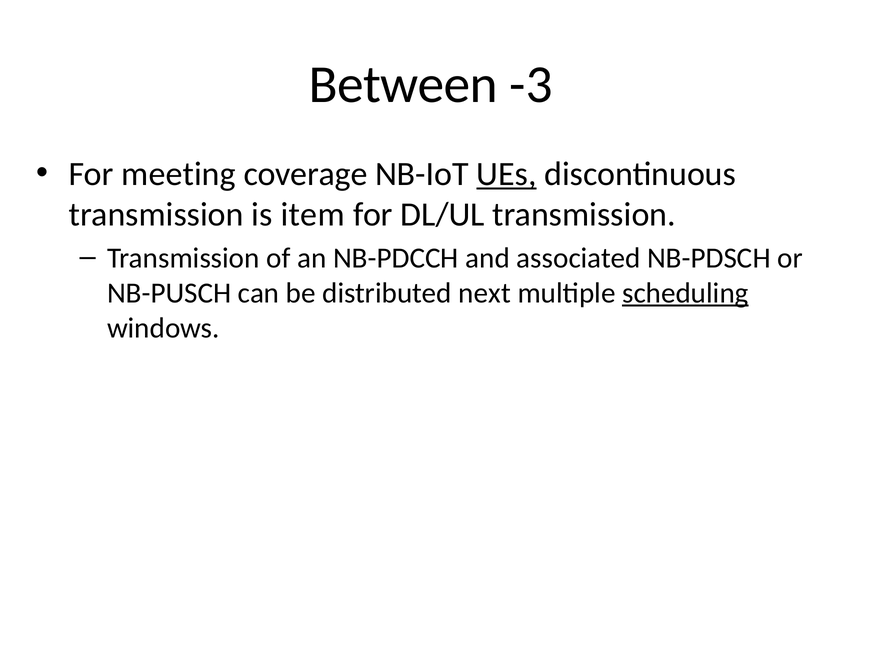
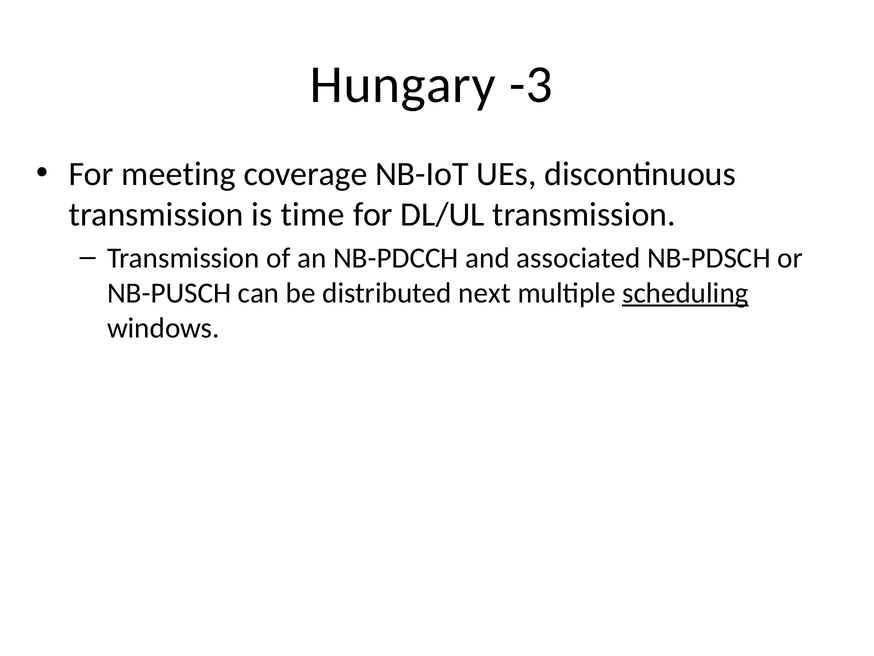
Between: Between -> Hungary
UEs underline: present -> none
item: item -> time
